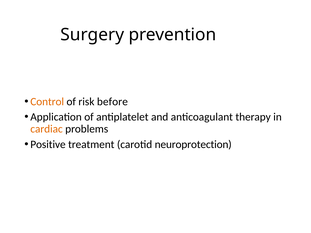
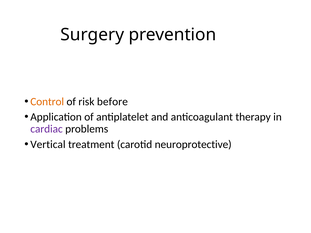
cardiac colour: orange -> purple
Positive: Positive -> Vertical
neuroprotection: neuroprotection -> neuroprotective
